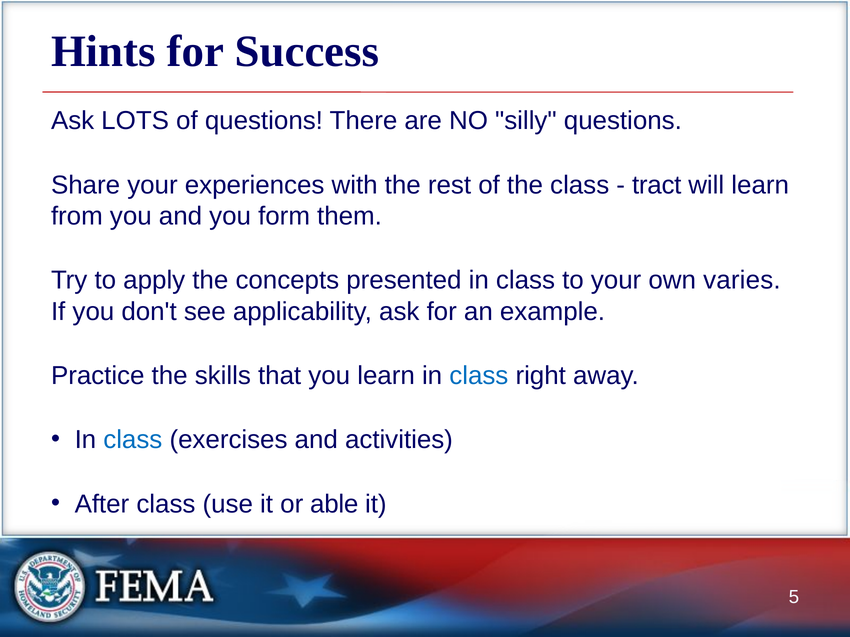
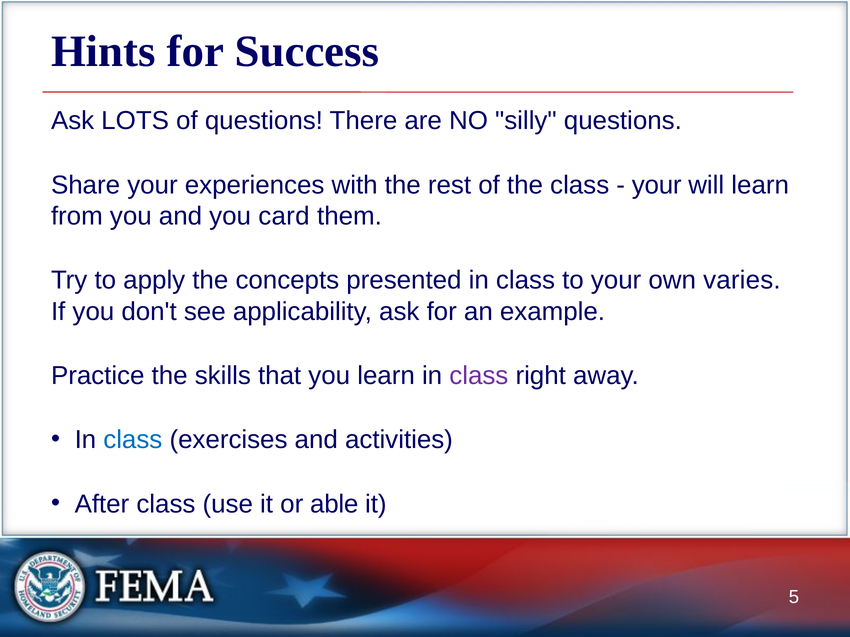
tract at (657, 185): tract -> your
form: form -> card
class at (479, 376) colour: blue -> purple
